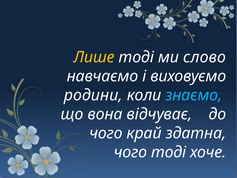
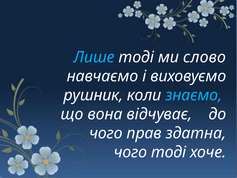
Лише colour: yellow -> light blue
родини: родини -> рушник
край: край -> прав
